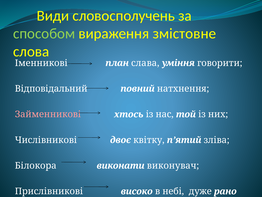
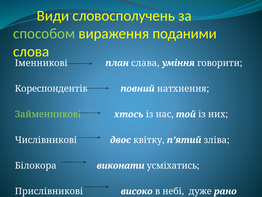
змістовне: змістовне -> поданими
Відповідальний: Відповідальний -> Кореспондентів
Займенникові colour: pink -> light green
виконувач: виконувач -> усміхатись
